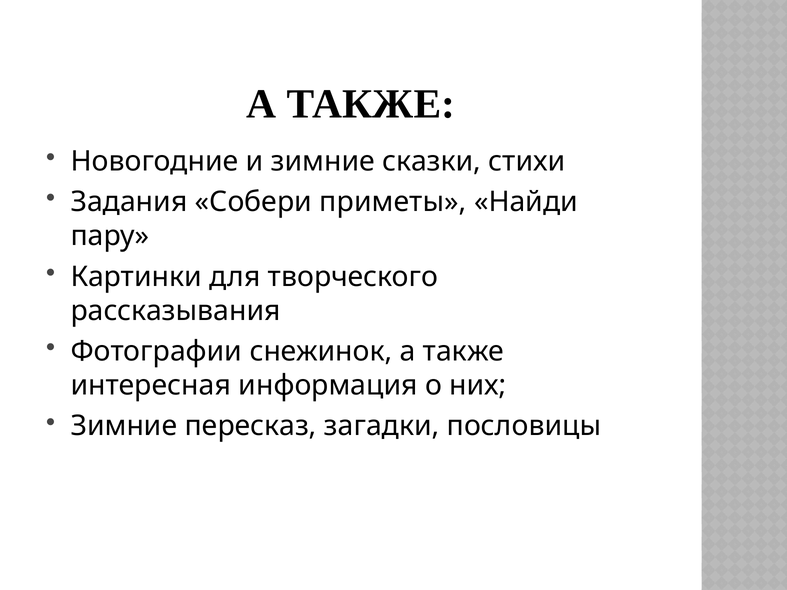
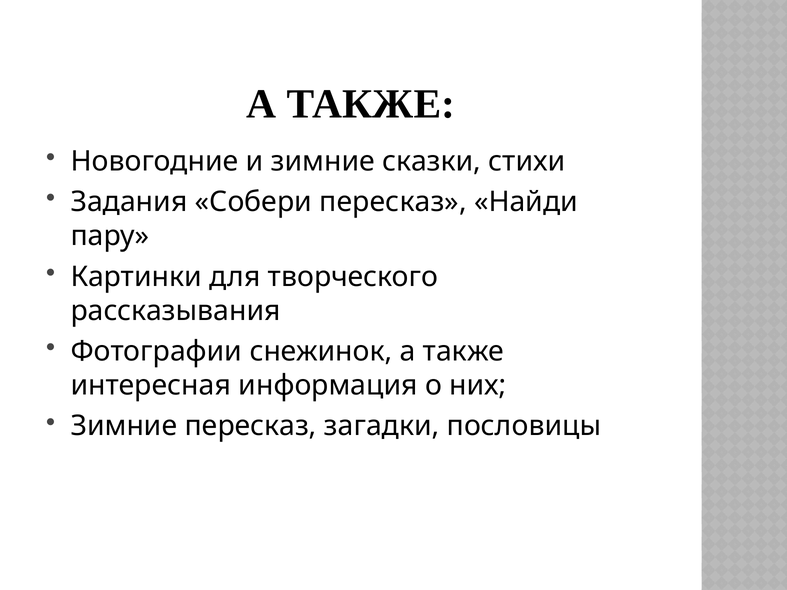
Собери приметы: приметы -> пересказ
